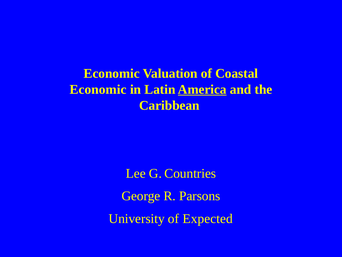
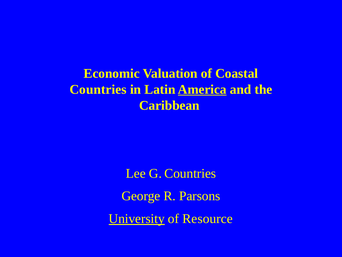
Economic at (98, 89): Economic -> Countries
University underline: none -> present
Expected: Expected -> Resource
